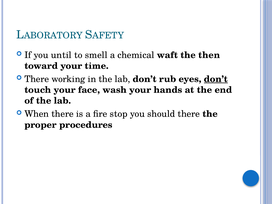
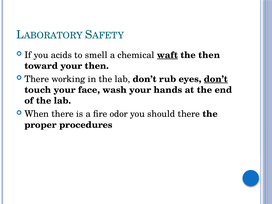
until: until -> acids
waft underline: none -> present
your time: time -> then
stop: stop -> odor
